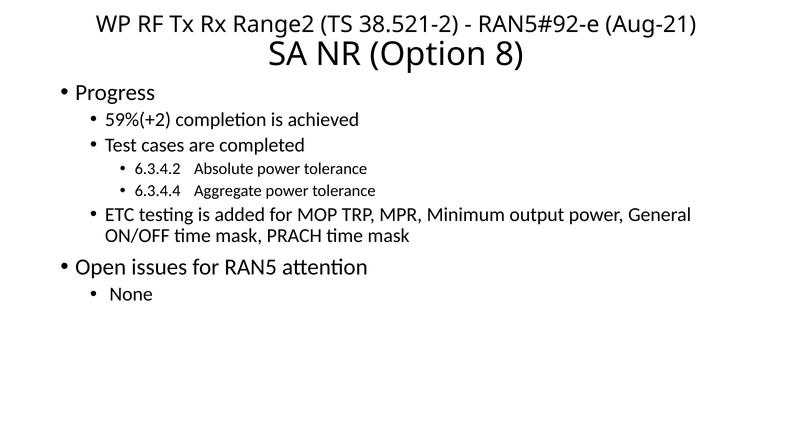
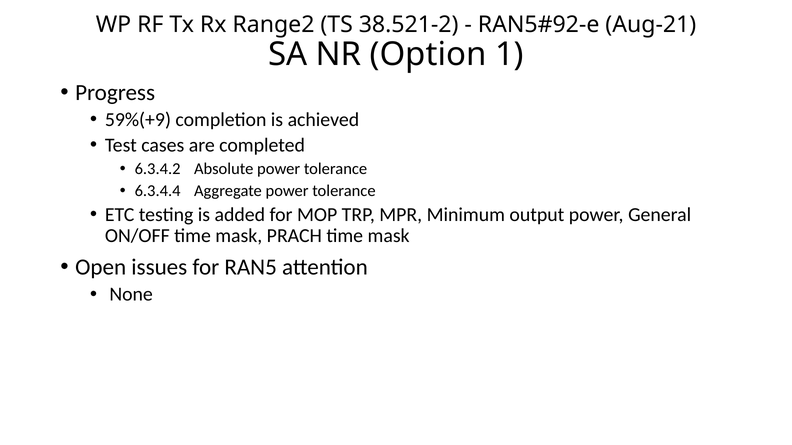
8: 8 -> 1
59%(+2: 59%(+2 -> 59%(+9
